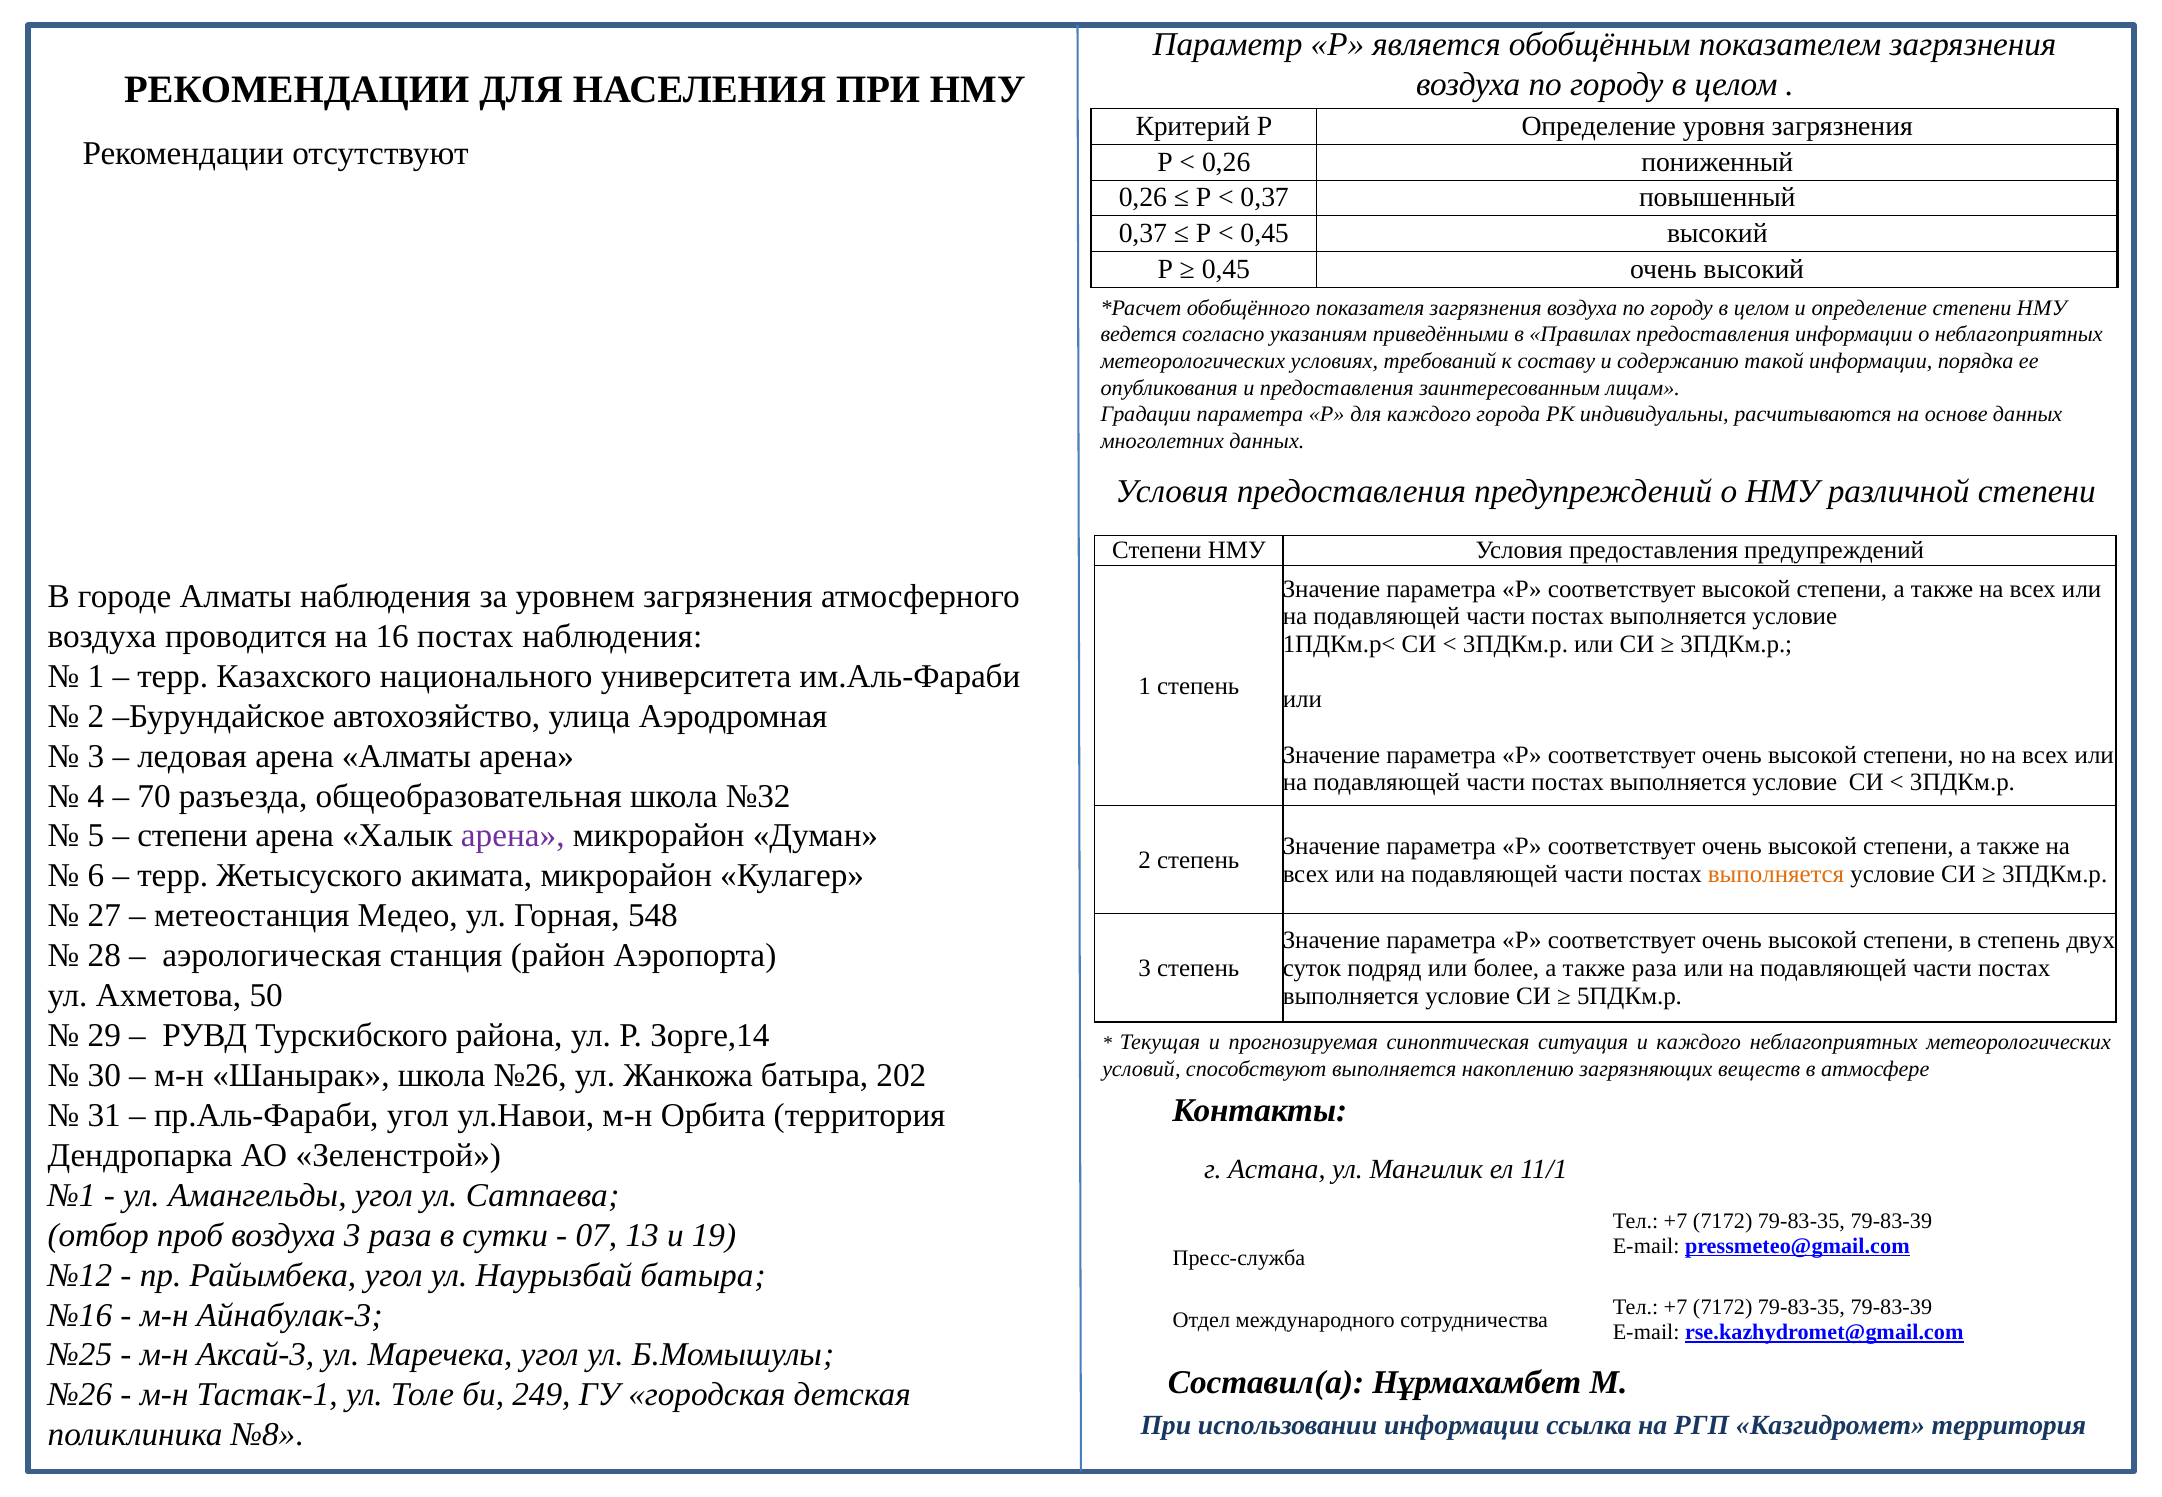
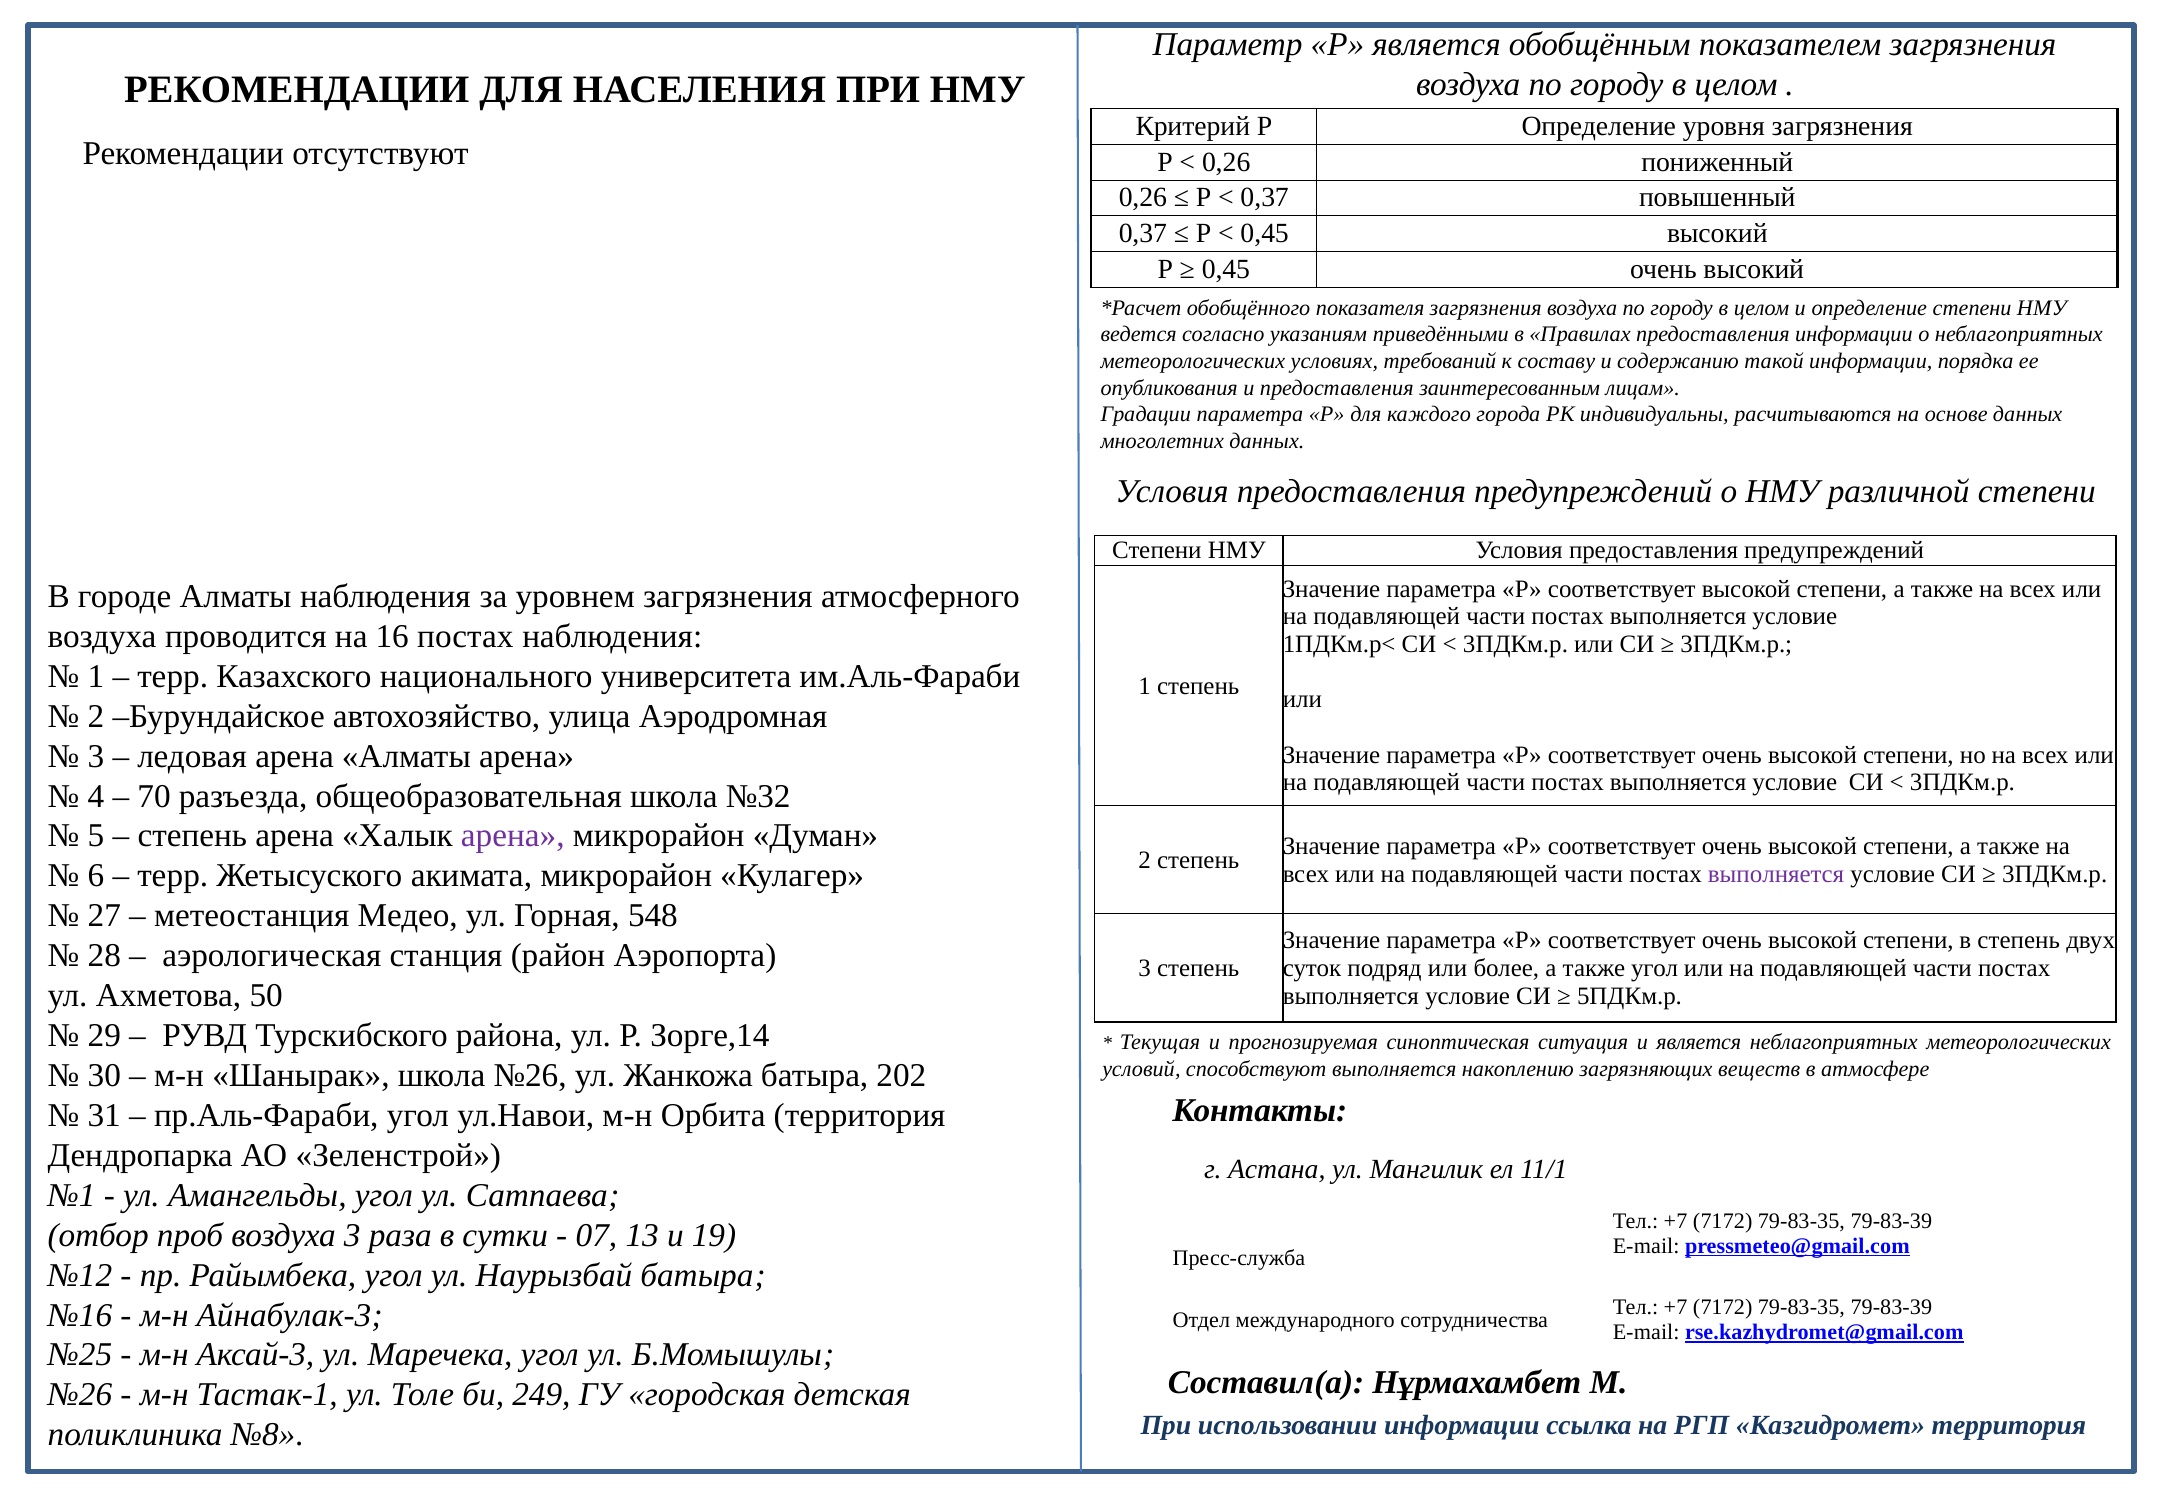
степени at (193, 836): степени -> степень
выполняется at (1776, 874) colour: orange -> purple
также раза: раза -> угол
и каждого: каждого -> является
